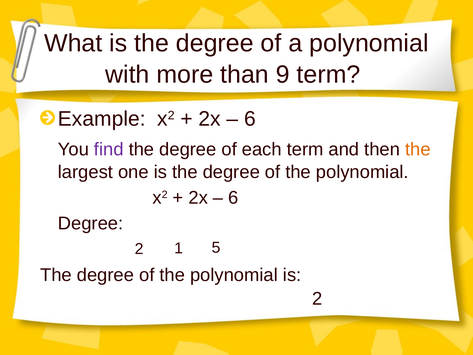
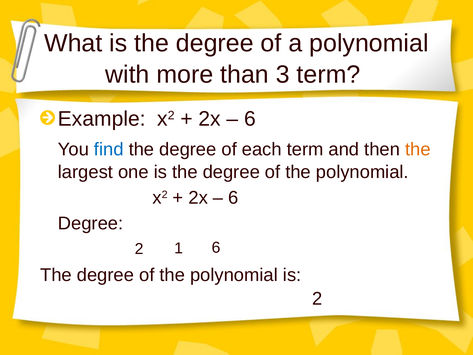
9: 9 -> 3
find colour: purple -> blue
1 5: 5 -> 6
